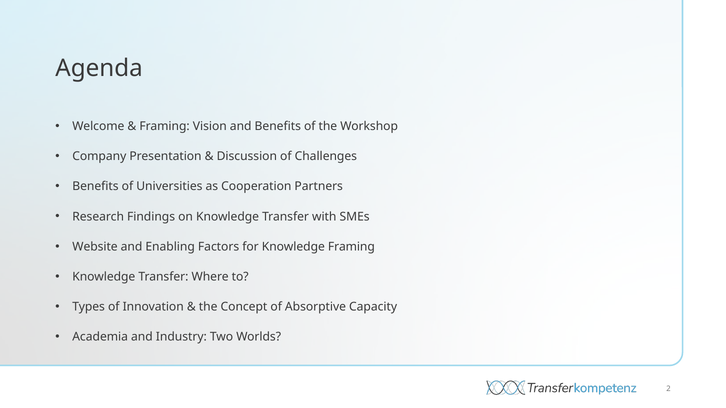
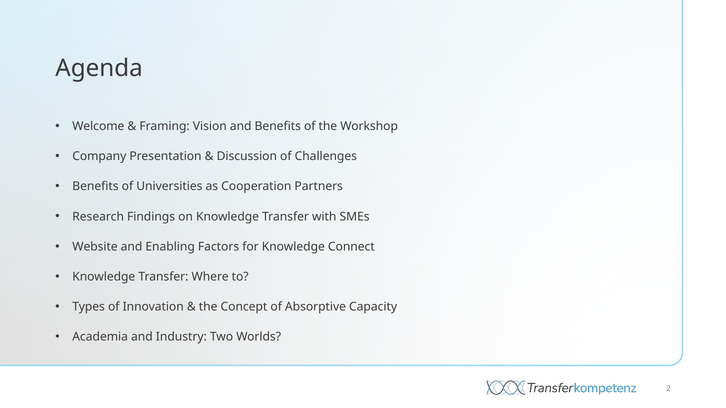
Knowledge Framing: Framing -> Connect
